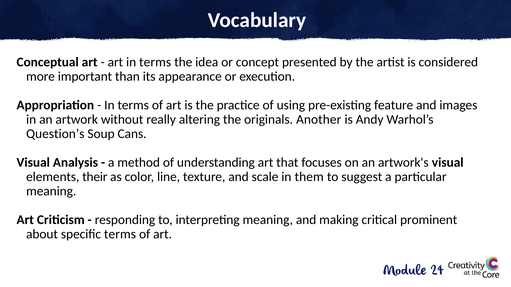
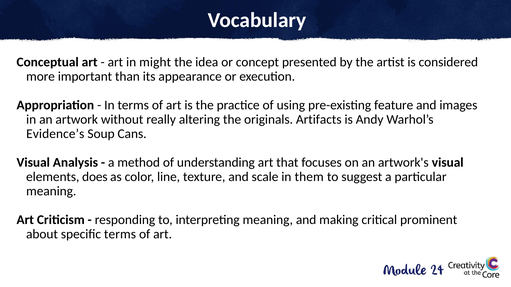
art in terms: terms -> might
Another: Another -> Artifacts
Question’s: Question’s -> Evidence’s
their: their -> does
